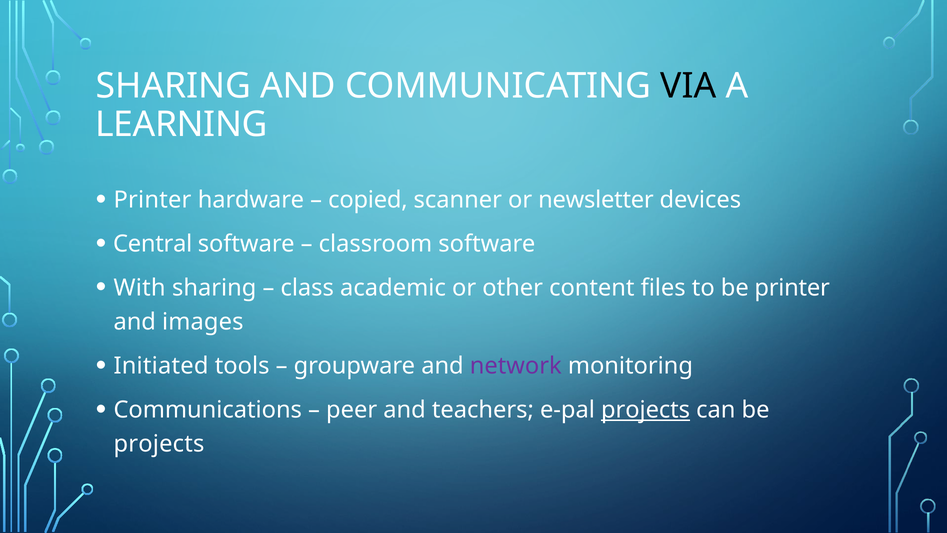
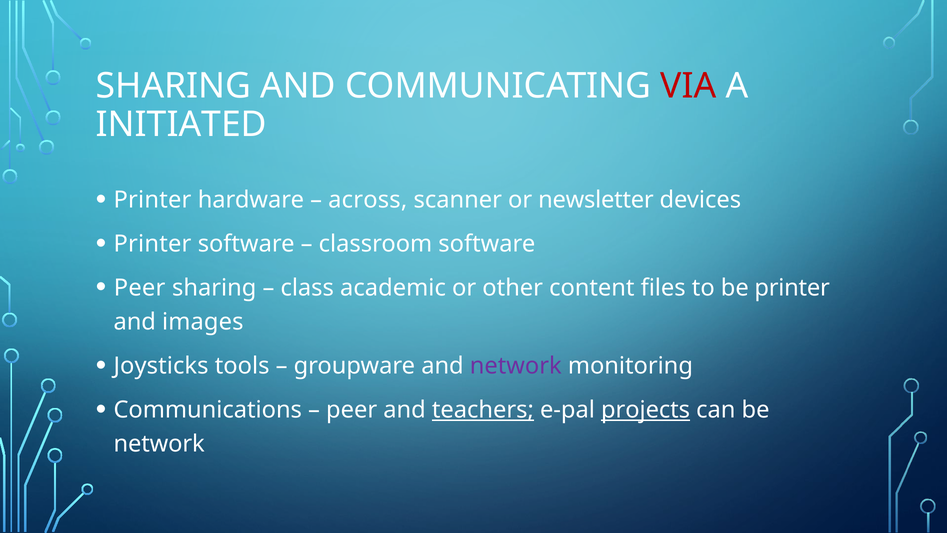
VIA colour: black -> red
LEARNING: LEARNING -> INITIATED
copied: copied -> across
Central at (153, 244): Central -> Printer
With at (140, 288): With -> Peer
Initiated: Initiated -> Joysticks
teachers underline: none -> present
projects at (159, 444): projects -> network
